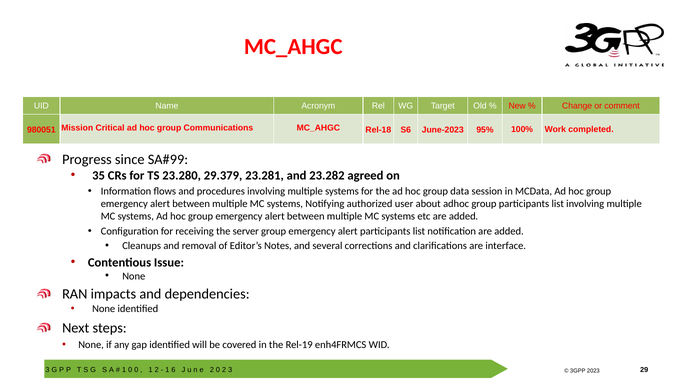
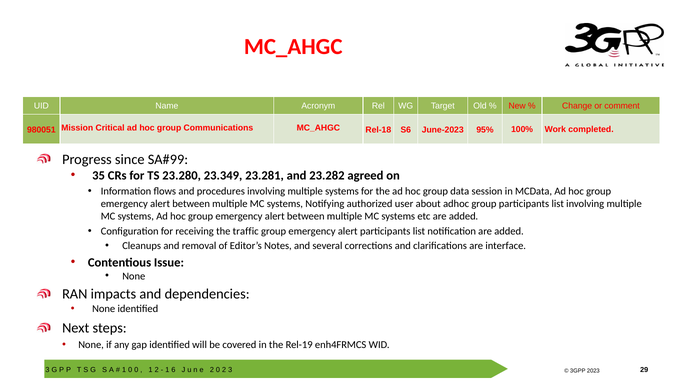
29.379: 29.379 -> 23.349
server: server -> traffic
